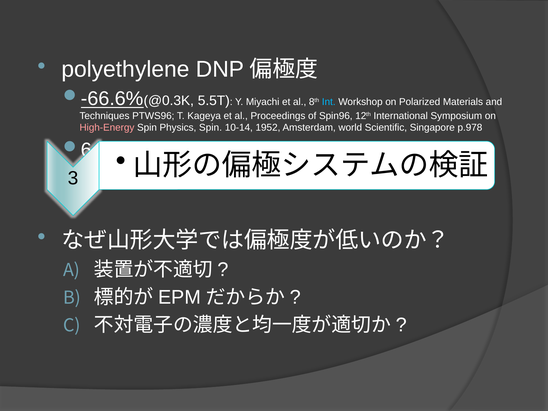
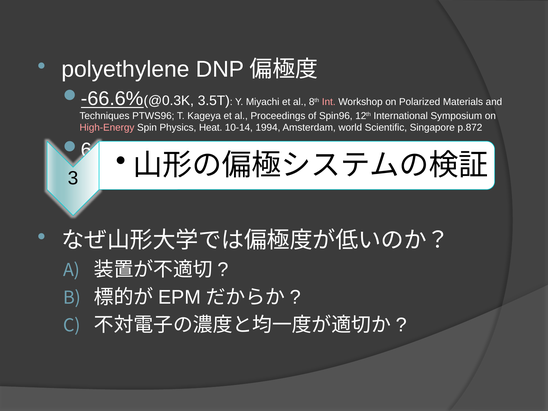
5.5T: 5.5T -> 3.5T
Int colour: light blue -> pink
Physics Spin: Spin -> Heat
1952: 1952 -> 1994
p.978: p.978 -> p.872
